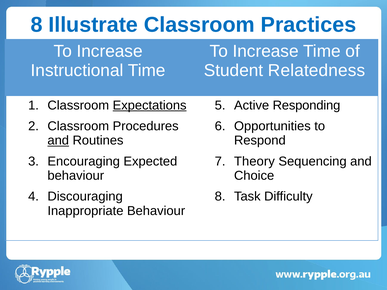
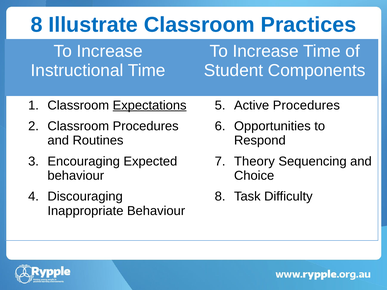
Relatedness: Relatedness -> Components
Active Responding: Responding -> Procedures
and at (58, 141) underline: present -> none
